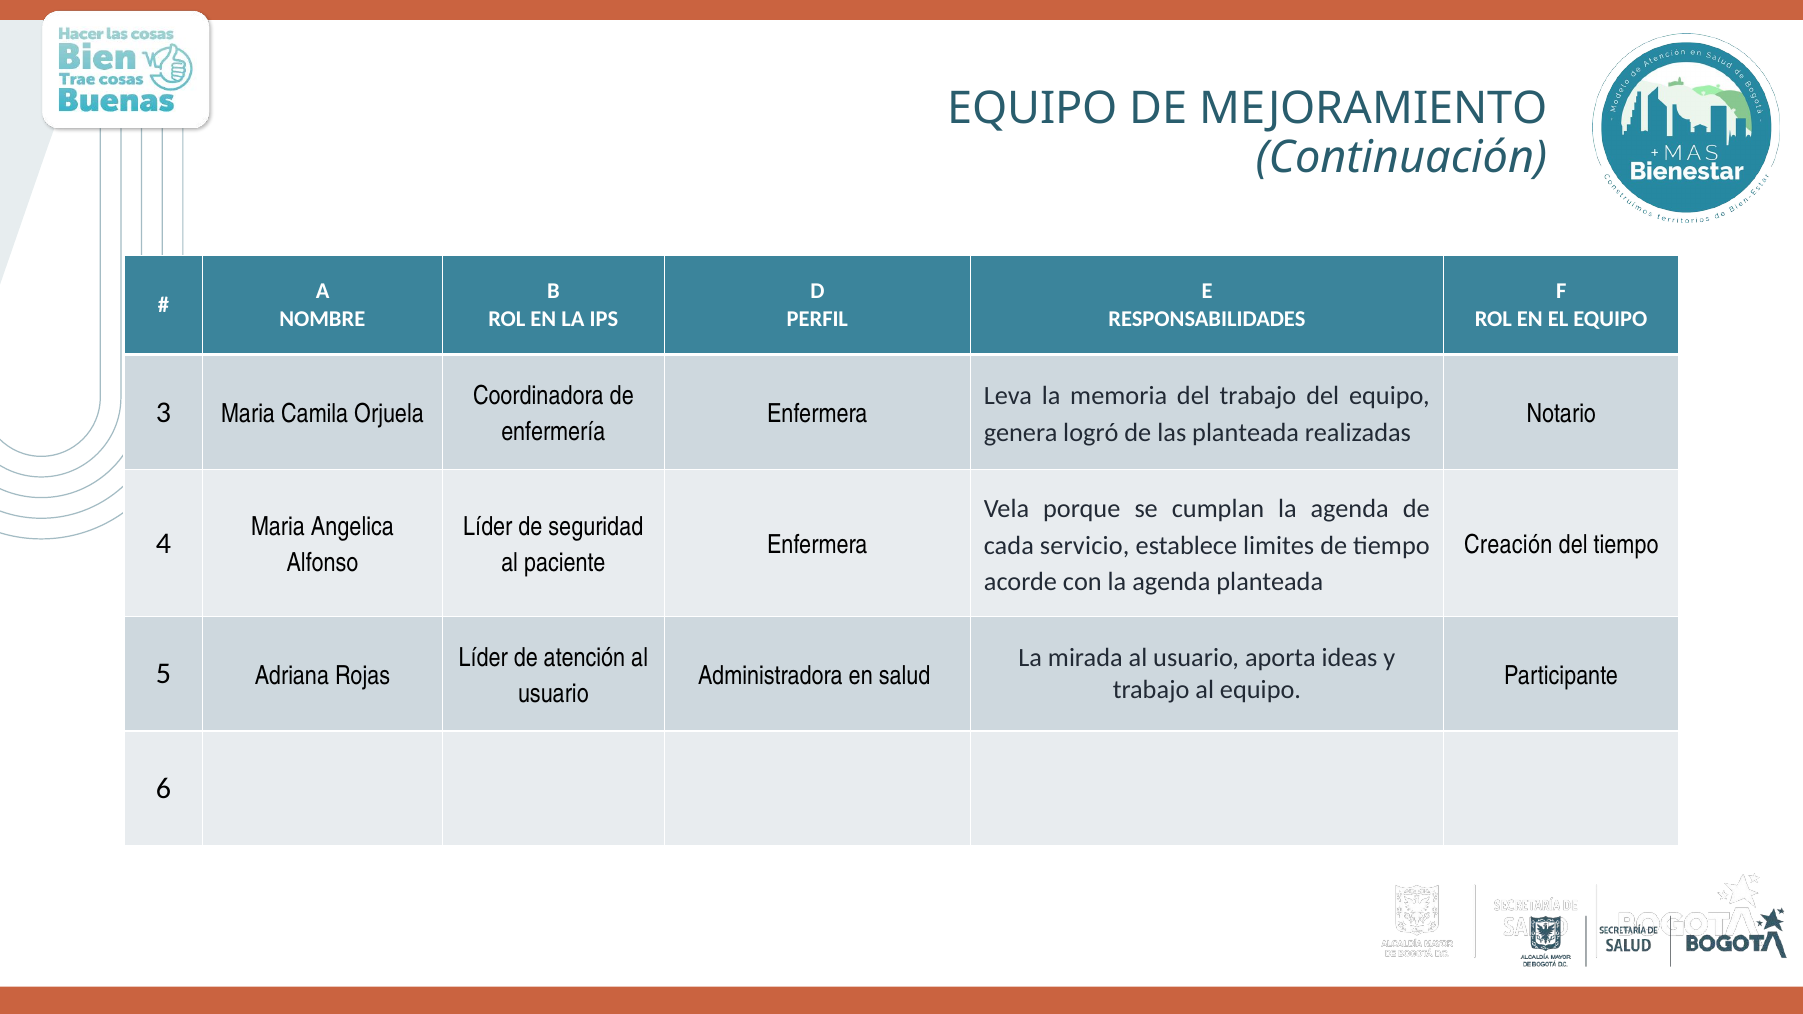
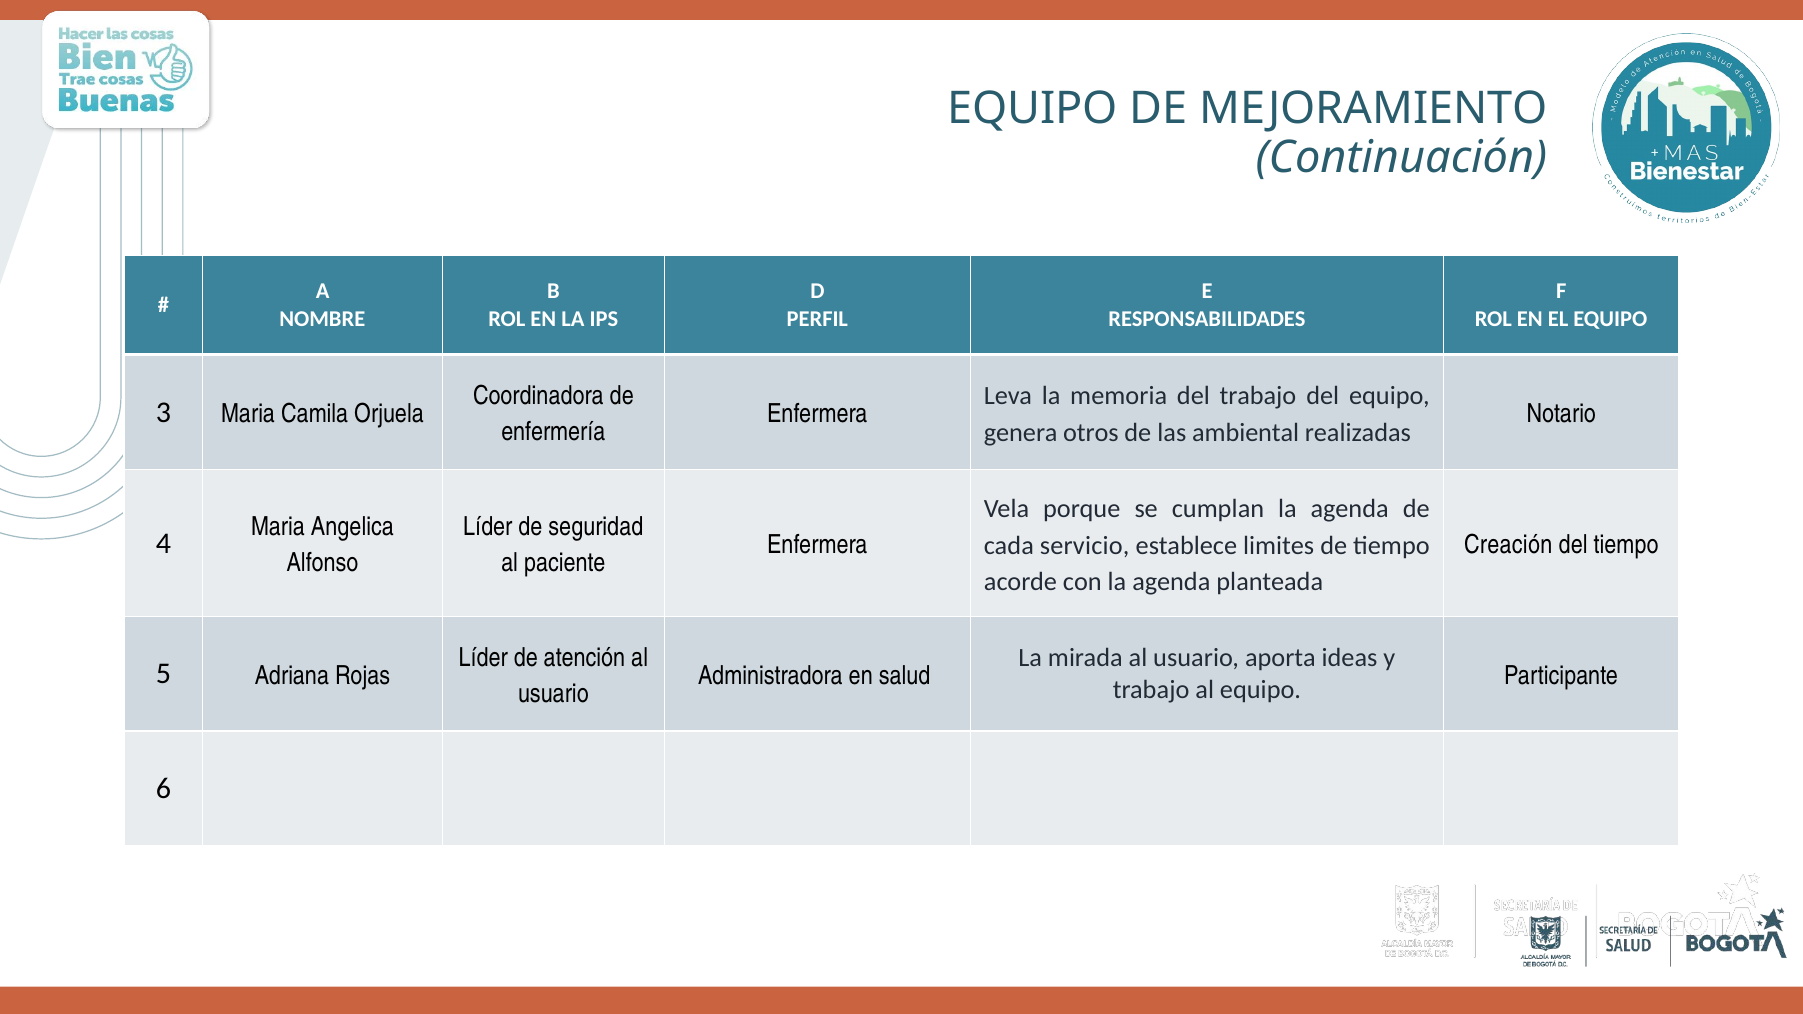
logró: logró -> otros
las planteada: planteada -> ambiental
